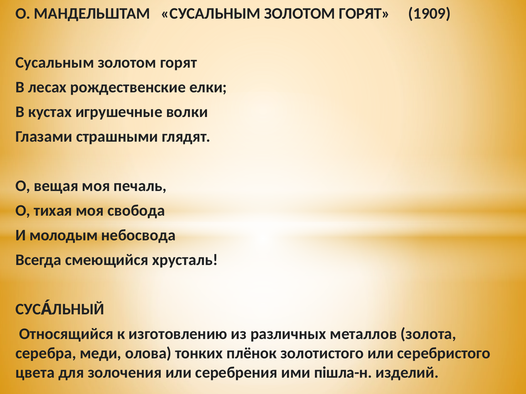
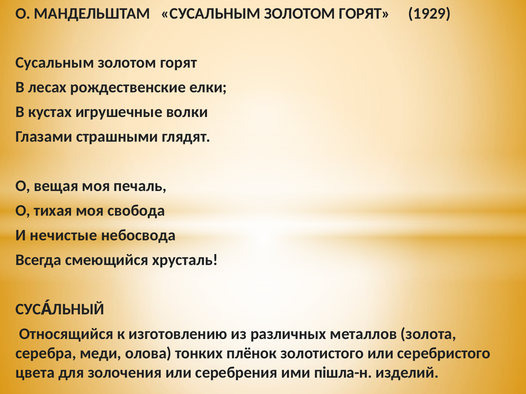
1909: 1909 -> 1929
молодым: молодым -> нечистые
